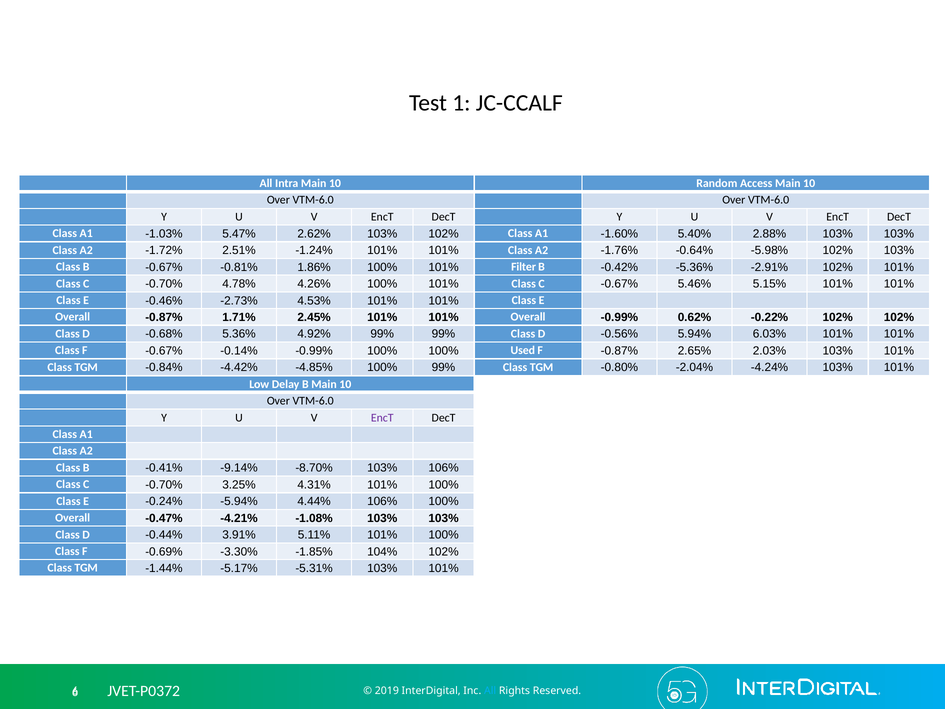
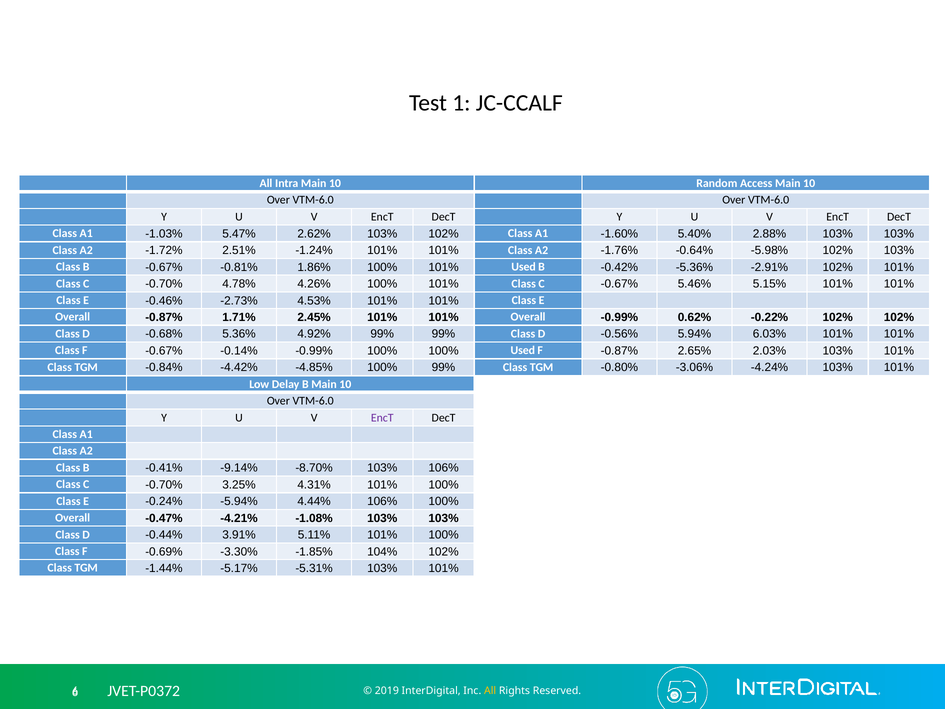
Filter at (524, 267): Filter -> Used
-2.04%: -2.04% -> -3.06%
All at (490, 690) colour: light blue -> yellow
